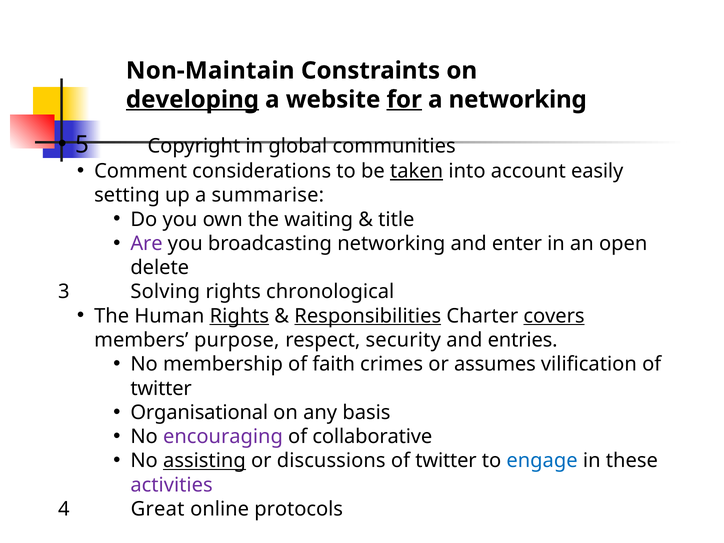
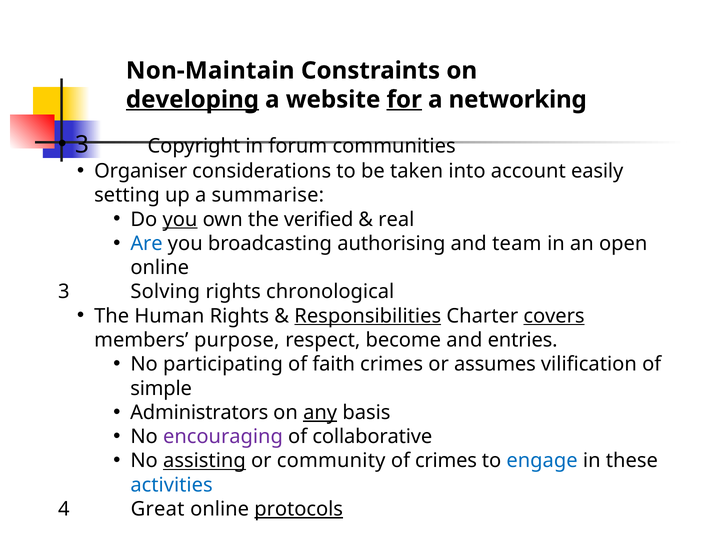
5 at (82, 145): 5 -> 3
global: global -> forum
Comment: Comment -> Organiser
taken underline: present -> none
you at (180, 219) underline: none -> present
waiting: waiting -> verified
title: title -> real
Are colour: purple -> blue
broadcasting networking: networking -> authorising
enter: enter -> team
delete at (160, 268): delete -> online
Rights at (239, 316) underline: present -> none
security: security -> become
membership: membership -> participating
twitter at (161, 388): twitter -> simple
Organisational: Organisational -> Administrators
any underline: none -> present
discussions: discussions -> community
twitter at (446, 461): twitter -> crimes
activities colour: purple -> blue
protocols underline: none -> present
